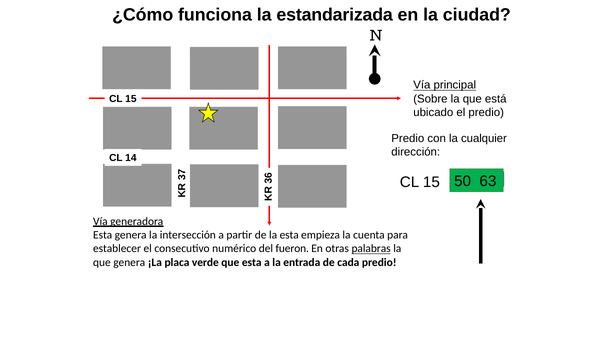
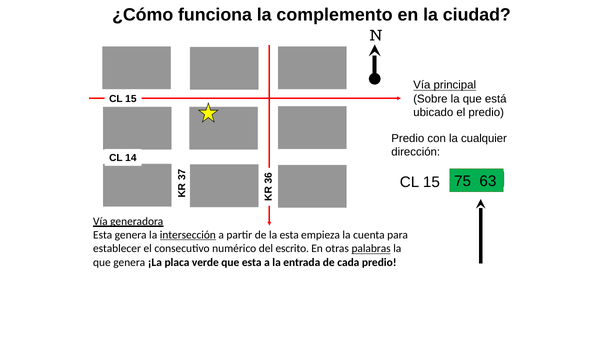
estandarizada: estandarizada -> complemento
50: 50 -> 75
intersección underline: none -> present
fueron: fueron -> escrito
